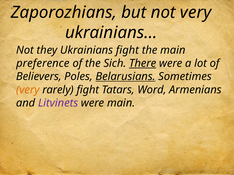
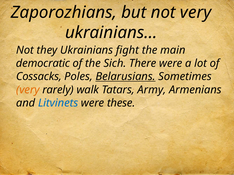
preference: preference -> democratic
There underline: present -> none
Believers: Believers -> Cossacks
rarely fight: fight -> walk
Word: Word -> Army
Litvinets colour: purple -> blue
were main: main -> these
